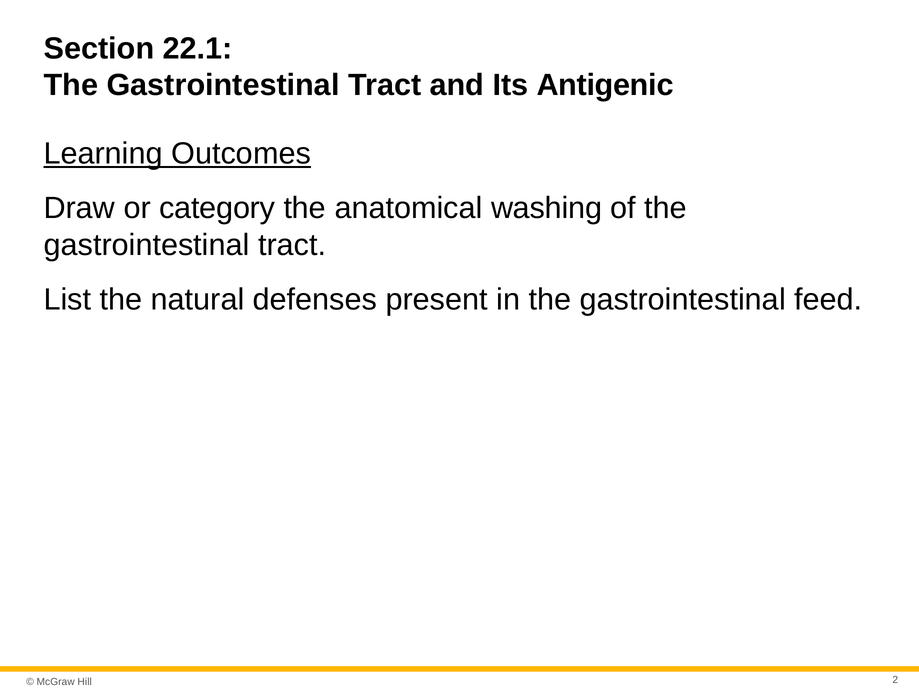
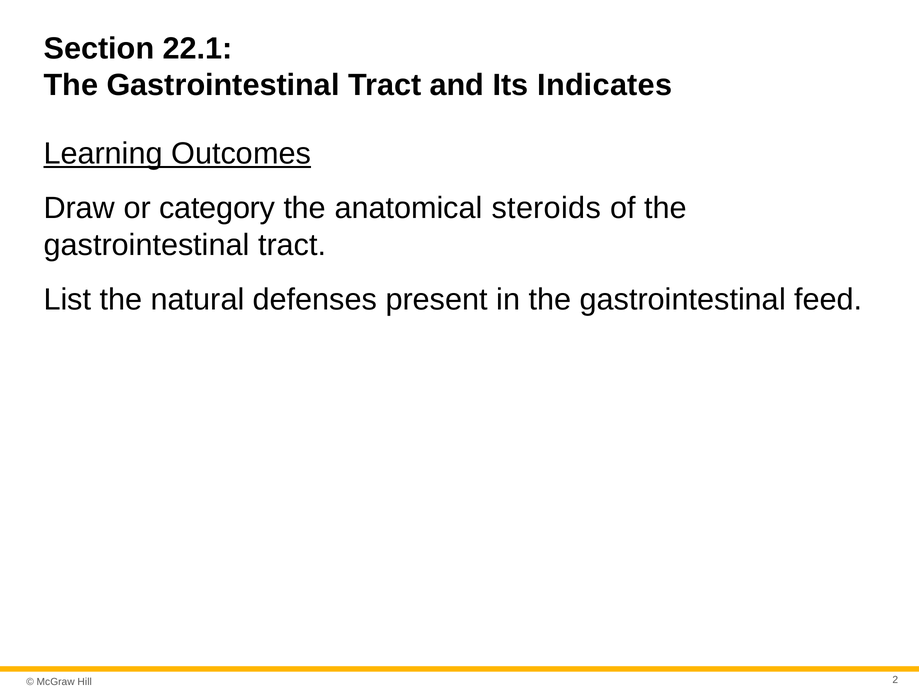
Antigenic: Antigenic -> Indicates
washing: washing -> steroids
